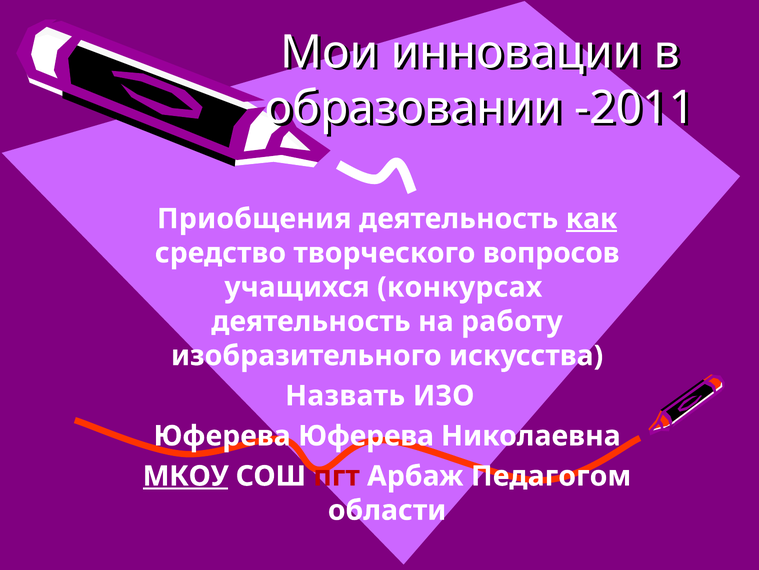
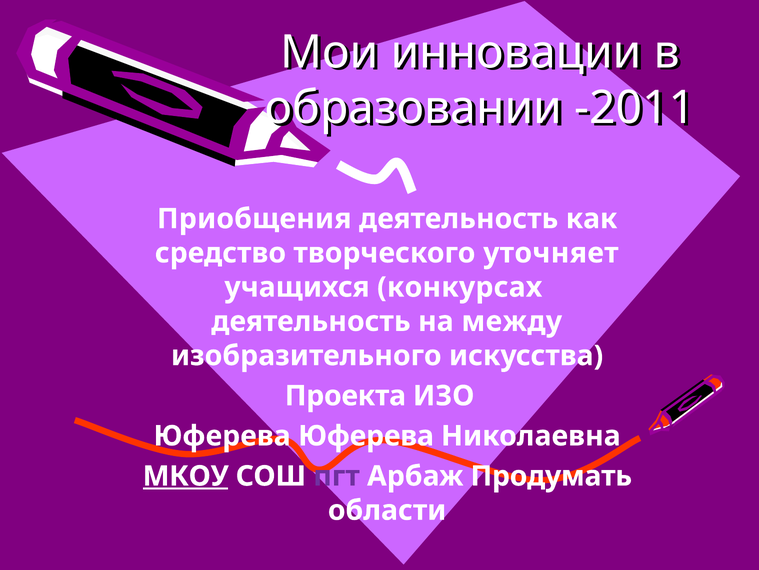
как underline: present -> none
вопросов: вопросов -> уточняет
работу: работу -> между
Назвать: Назвать -> Проекта
пгт colour: red -> purple
Педагогом: Педагогом -> Продумать
